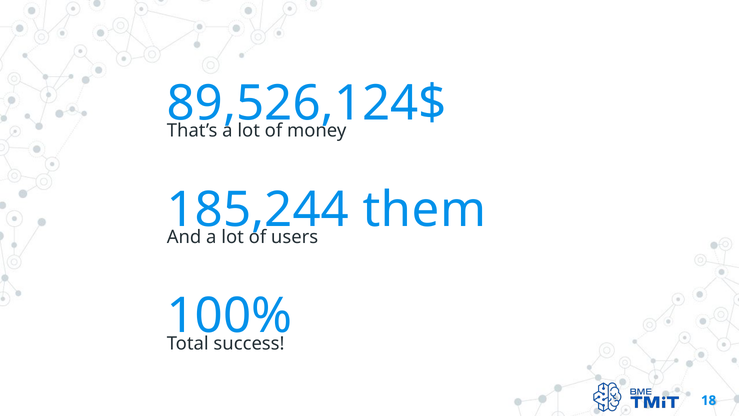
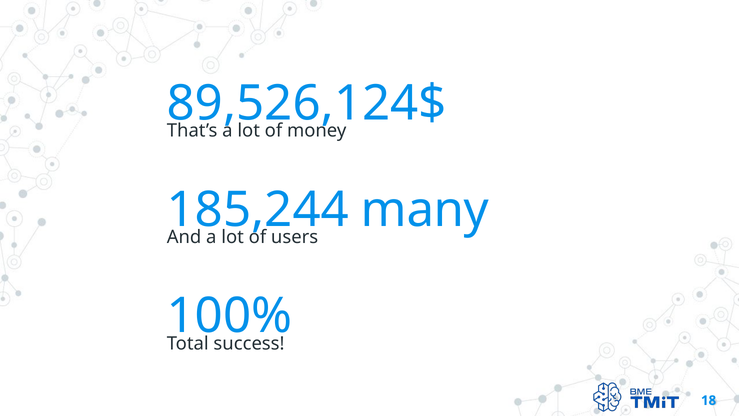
them: them -> many
